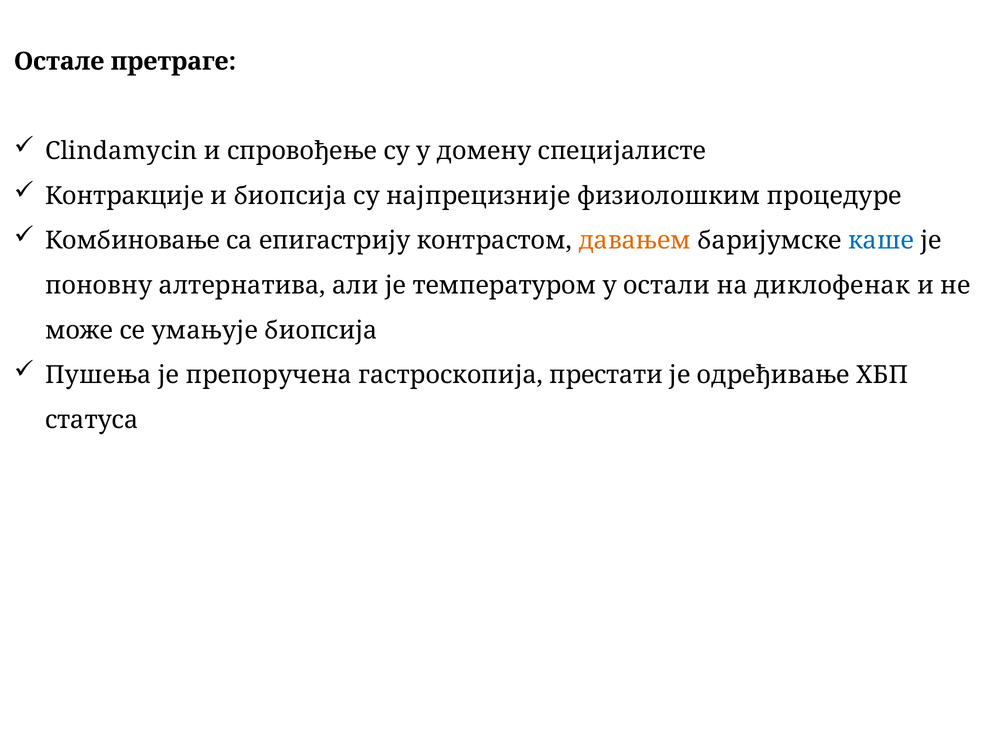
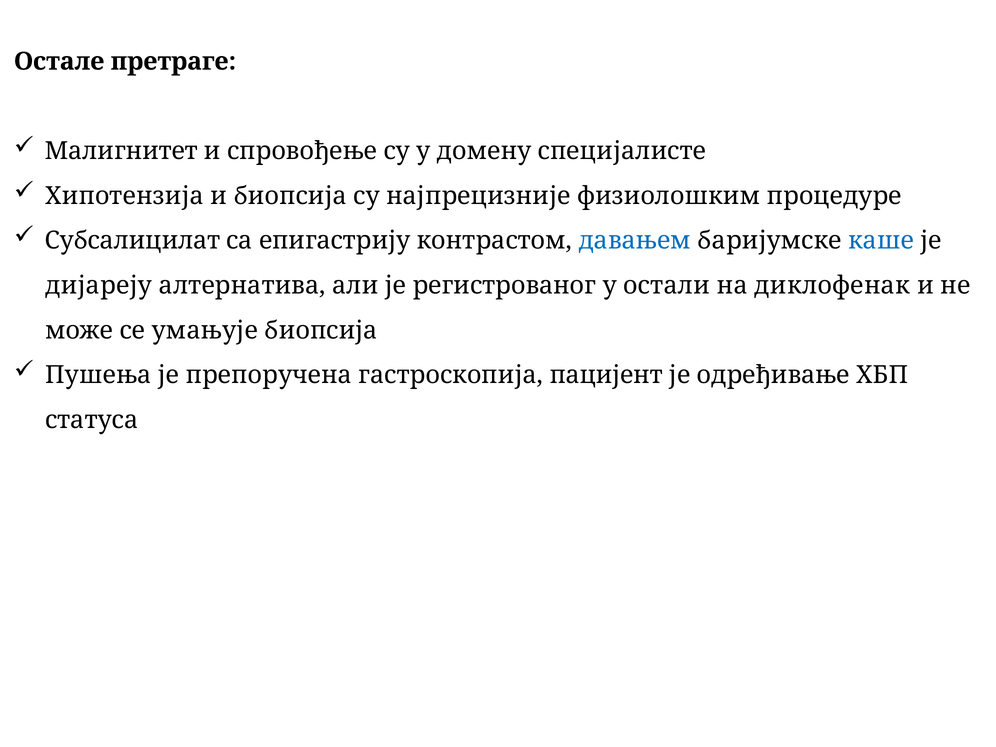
Clindamycin: Clindamycin -> Малигнитет
Контракције: Контракције -> Хипотензија
Комбиновање: Комбиновање -> Субсалицилат
давањем colour: orange -> blue
поновну: поновну -> дијареју
температуром: температуром -> регистрованог
престати: престати -> пацијент
